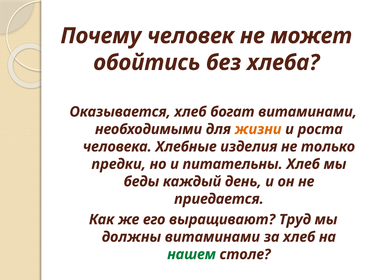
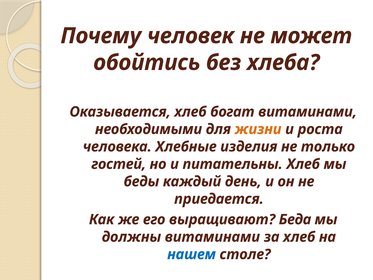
предки: предки -> гостей
Труд: Труд -> Беда
нашем colour: green -> blue
